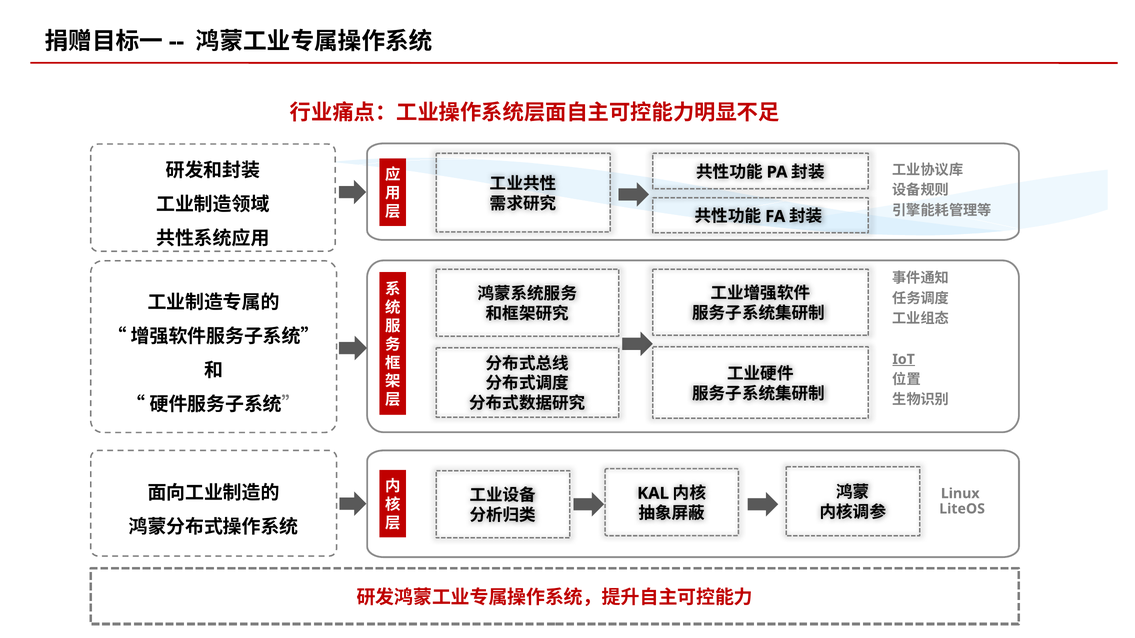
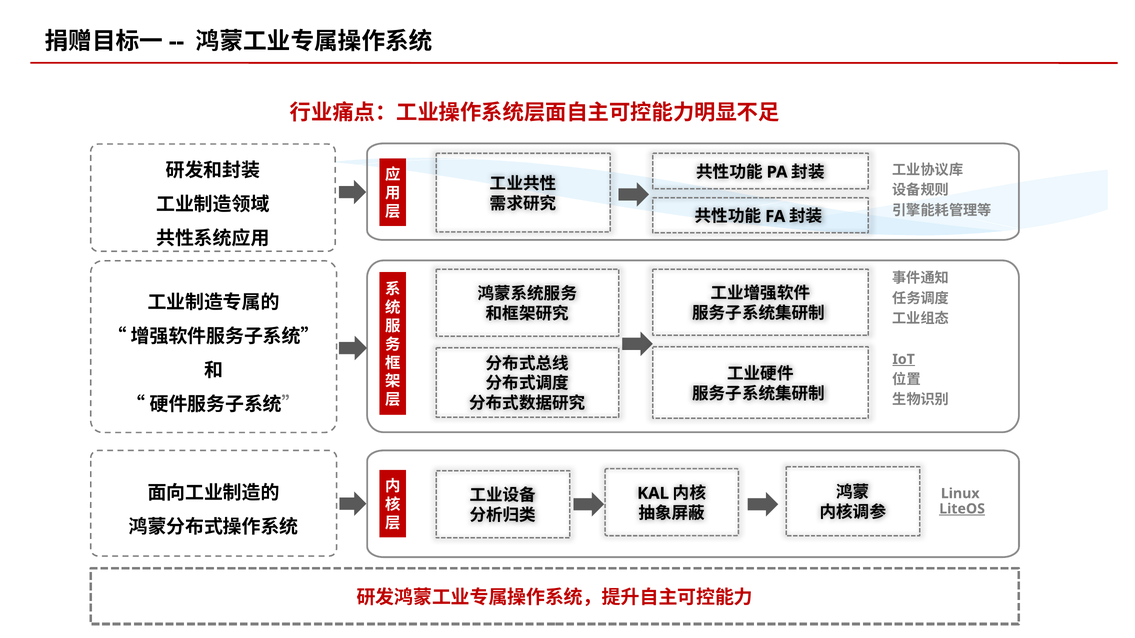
LiteOS underline: none -> present
